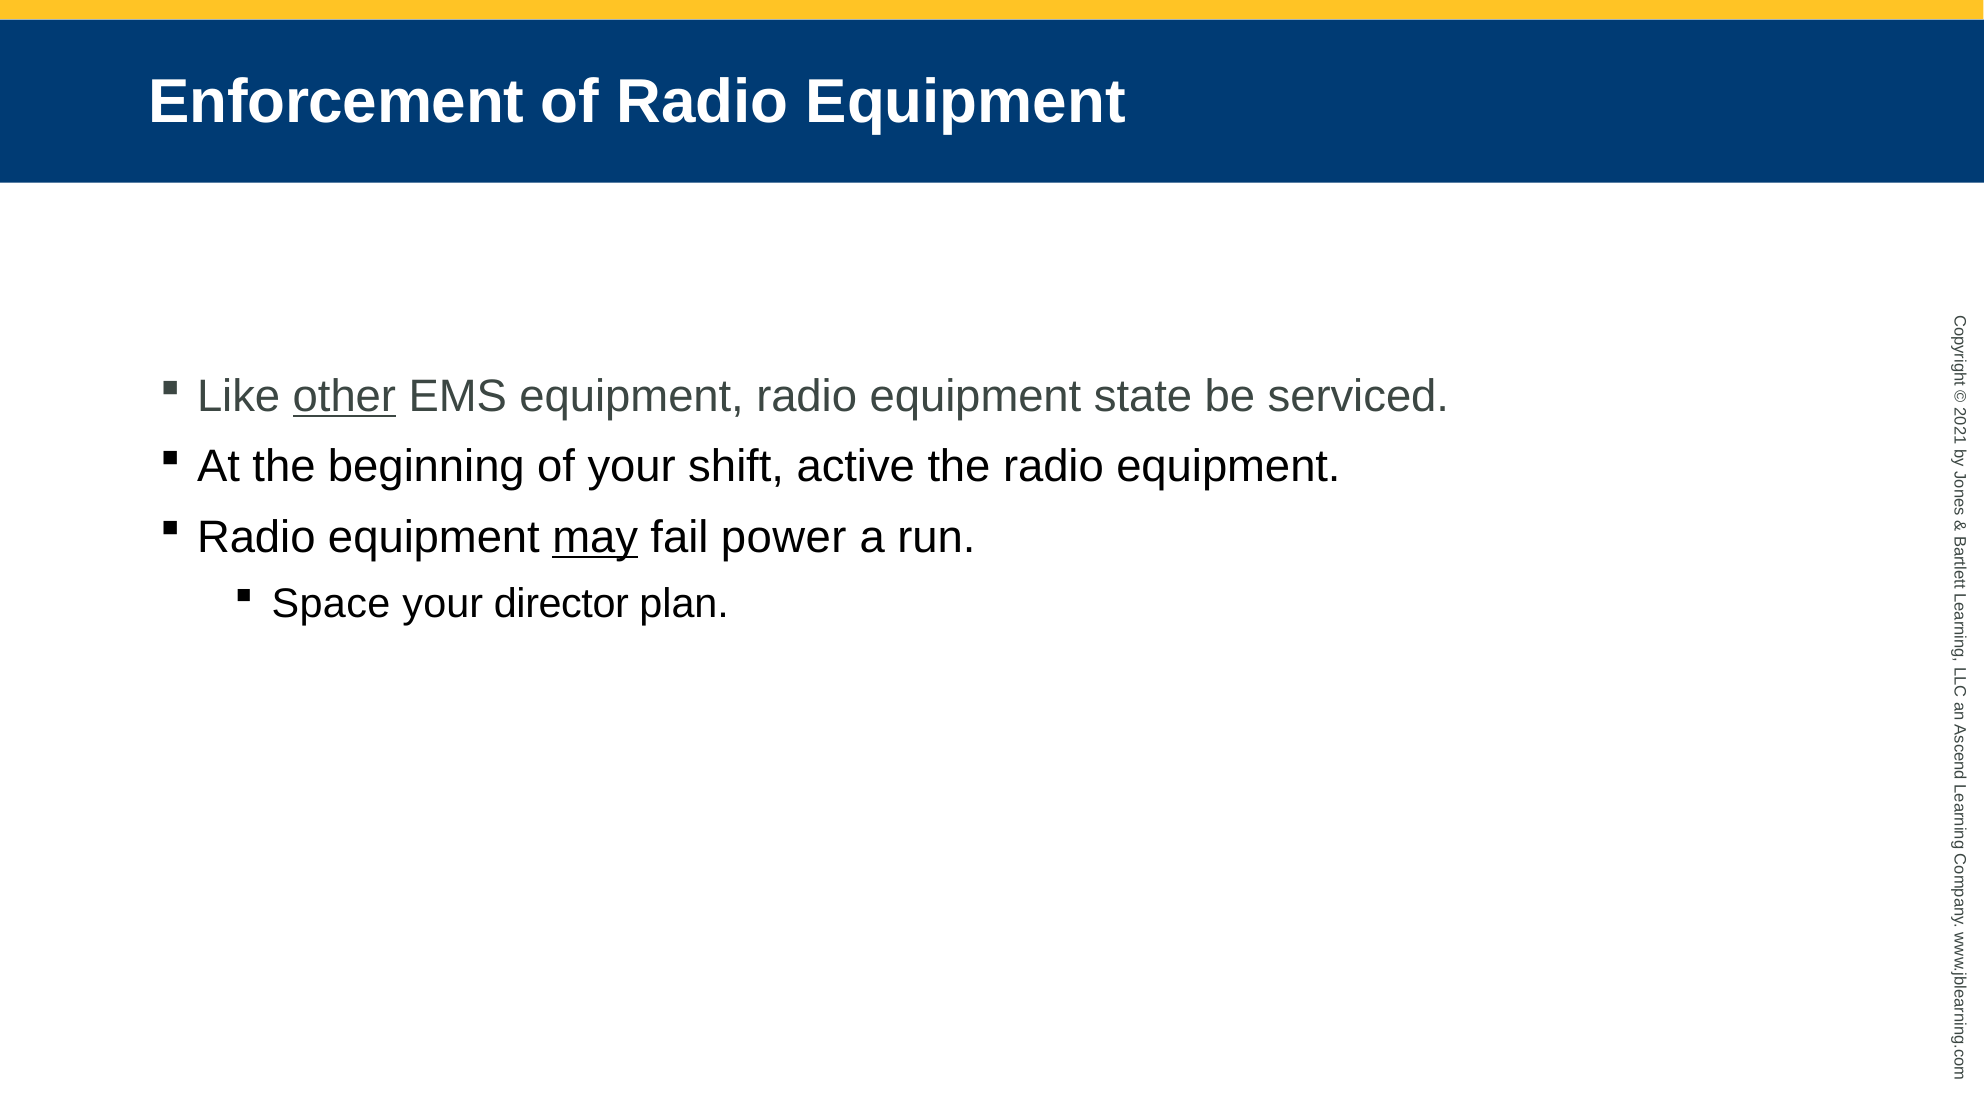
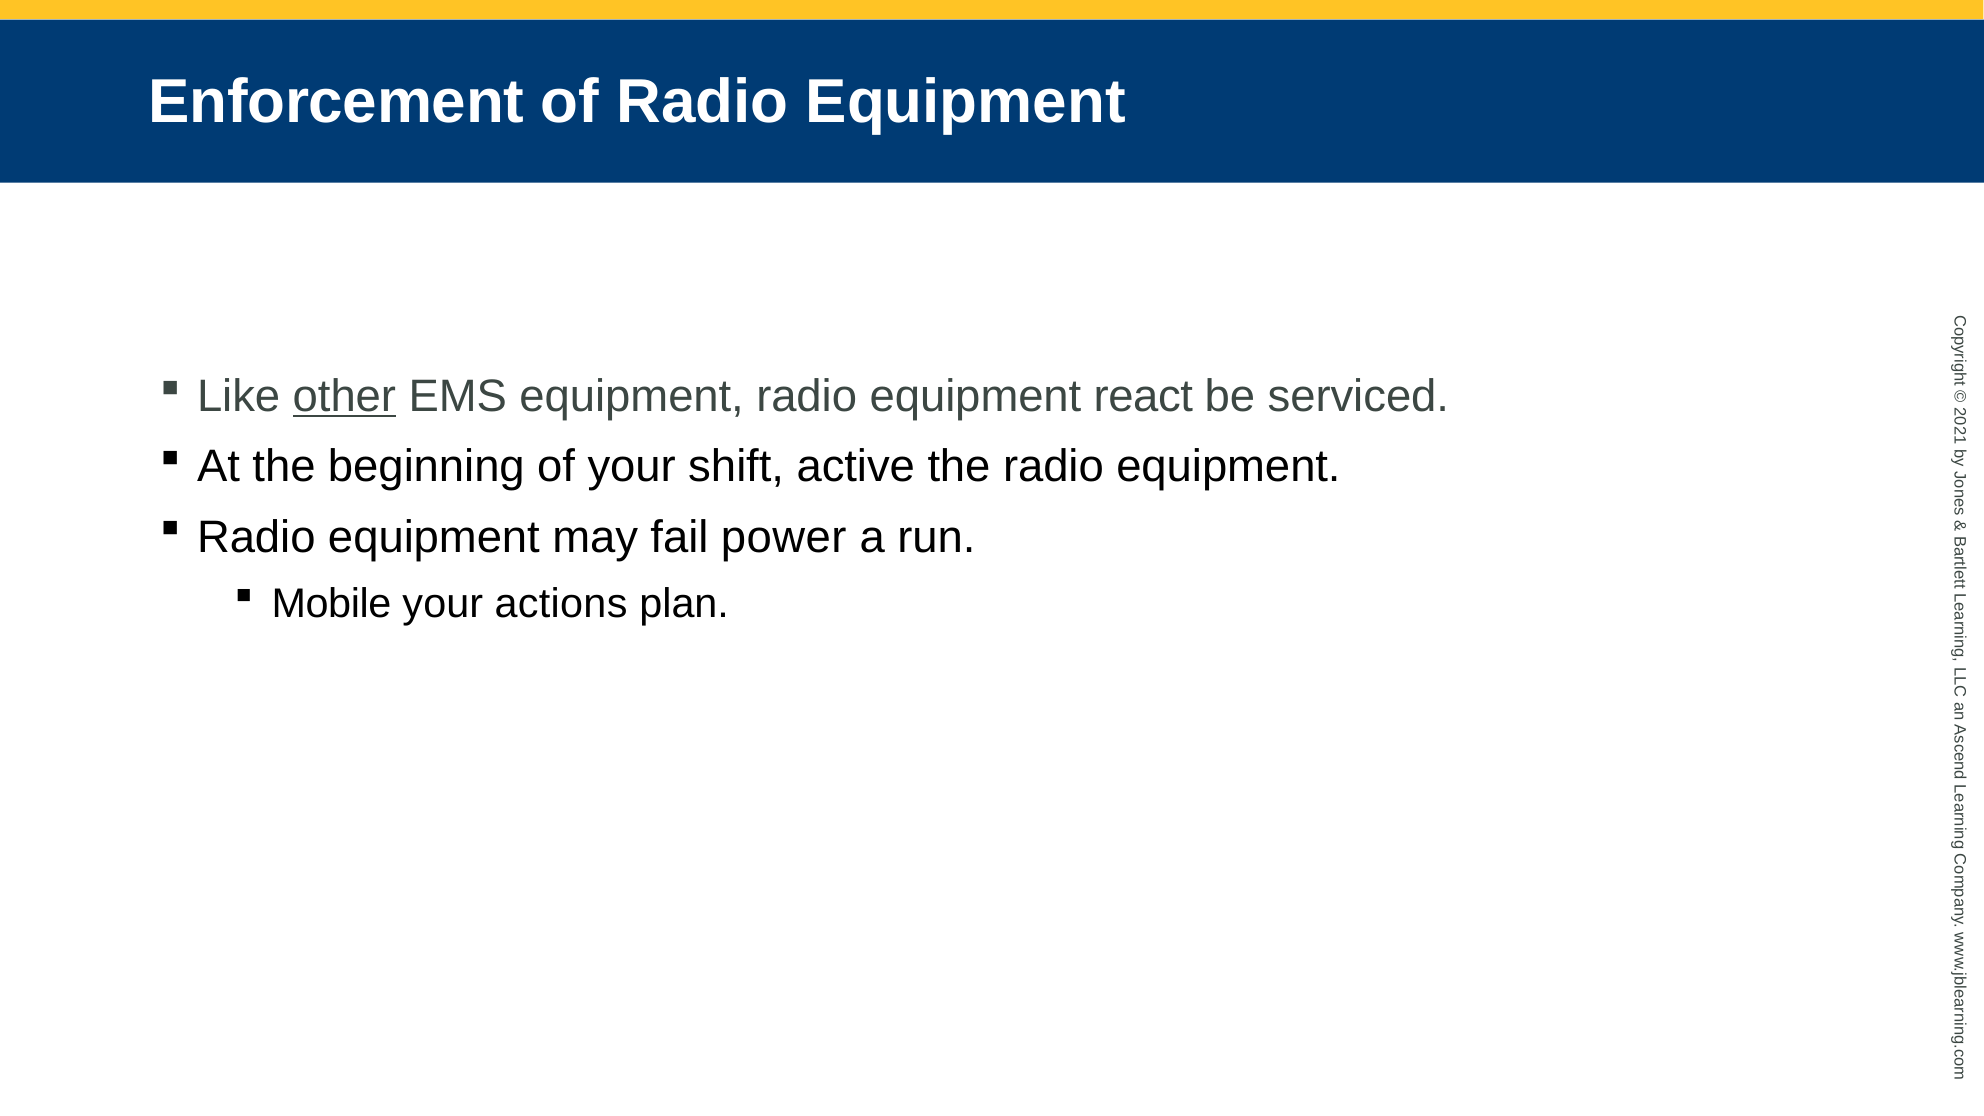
state: state -> react
may underline: present -> none
Space: Space -> Mobile
director: director -> actions
